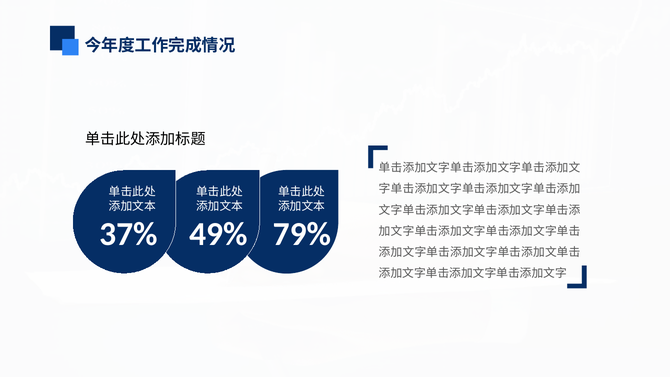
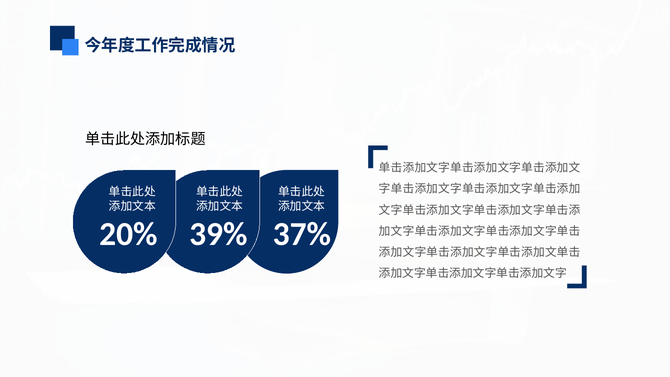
37%: 37% -> 20%
49%: 49% -> 39%
79%: 79% -> 37%
